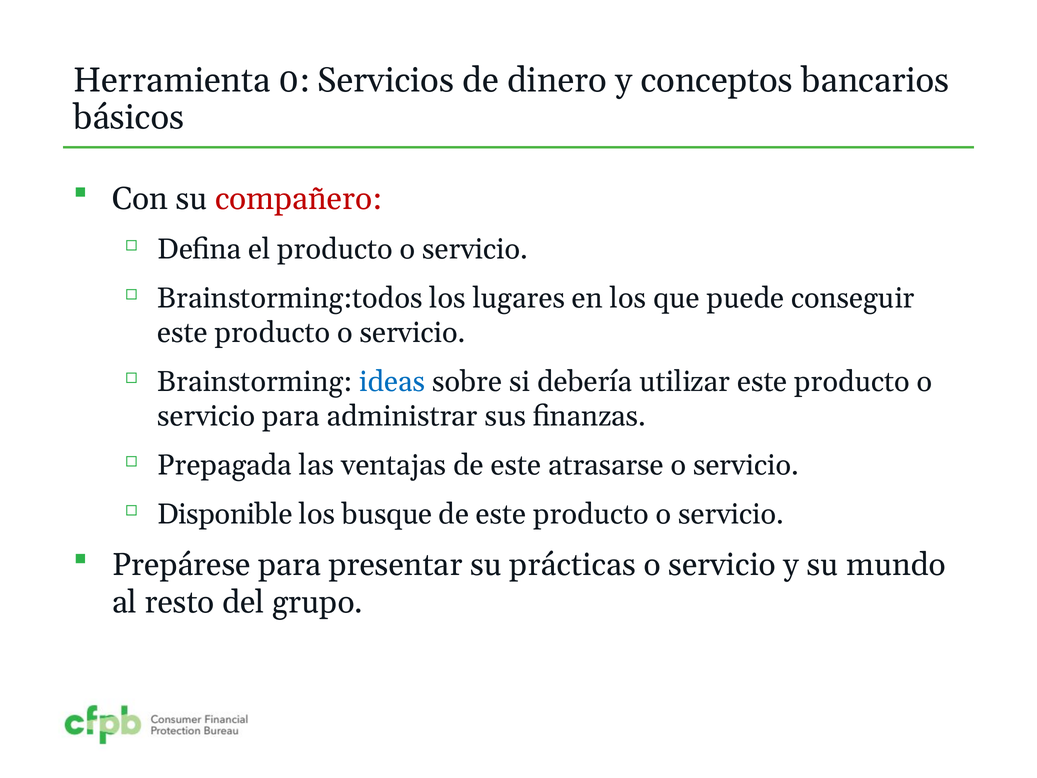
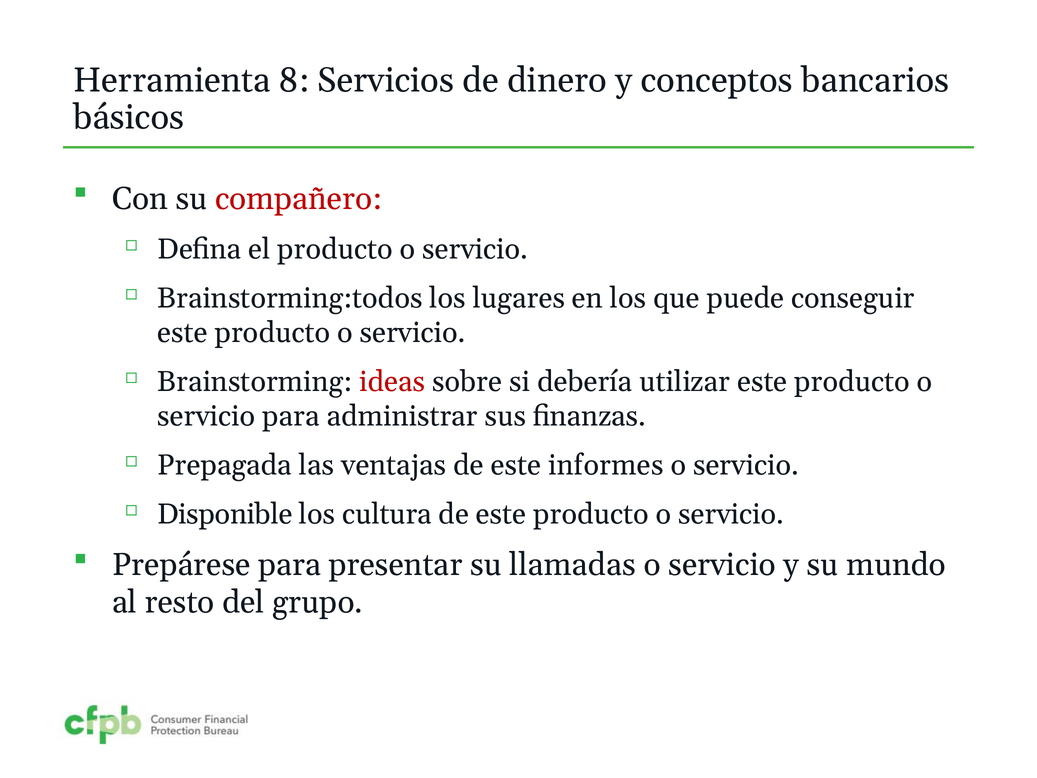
0: 0 -> 8
ideas colour: blue -> red
atrasarse: atrasarse -> informes
busque: busque -> cultura
prácticas: prácticas -> llamadas
